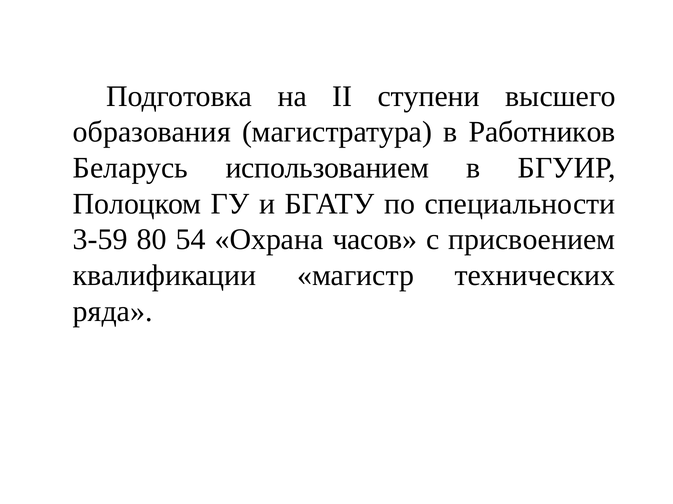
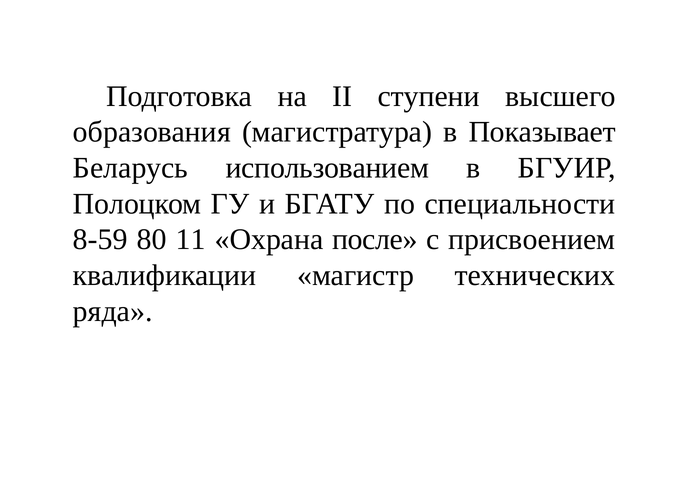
Работников: Работников -> Показывает
3-59: 3-59 -> 8-59
54: 54 -> 11
часов: часов -> после
